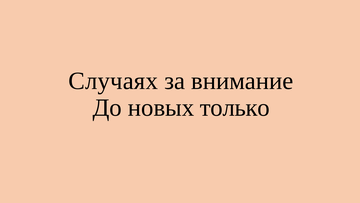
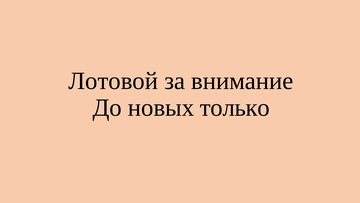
Случаях: Случаях -> Лотовой
